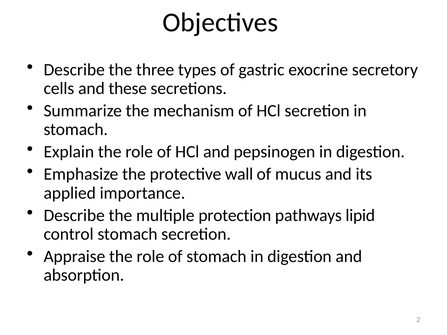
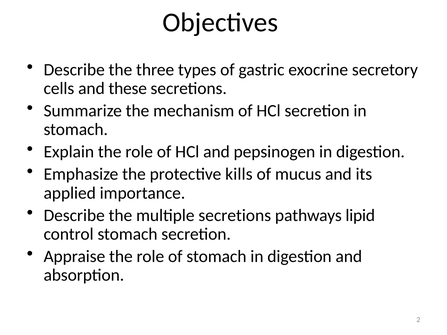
wall: wall -> kills
multiple protection: protection -> secretions
